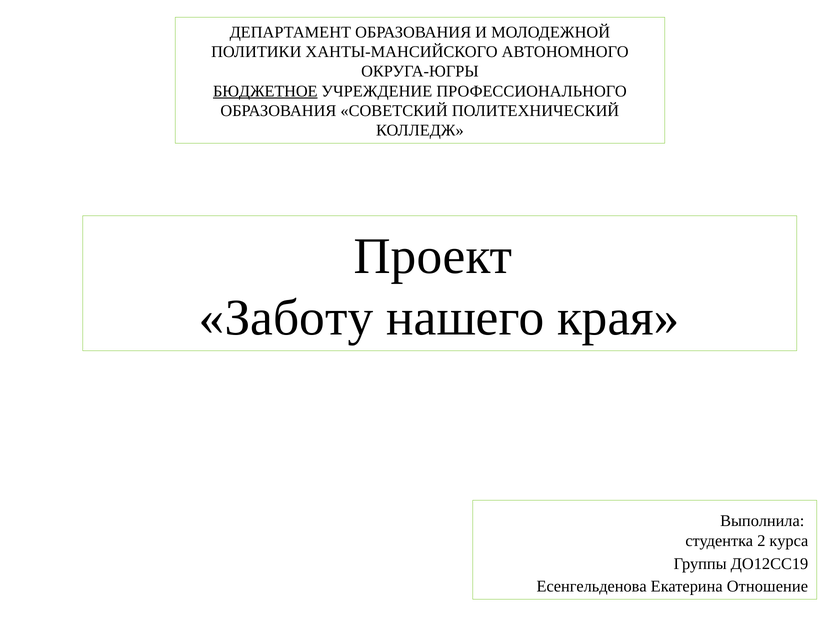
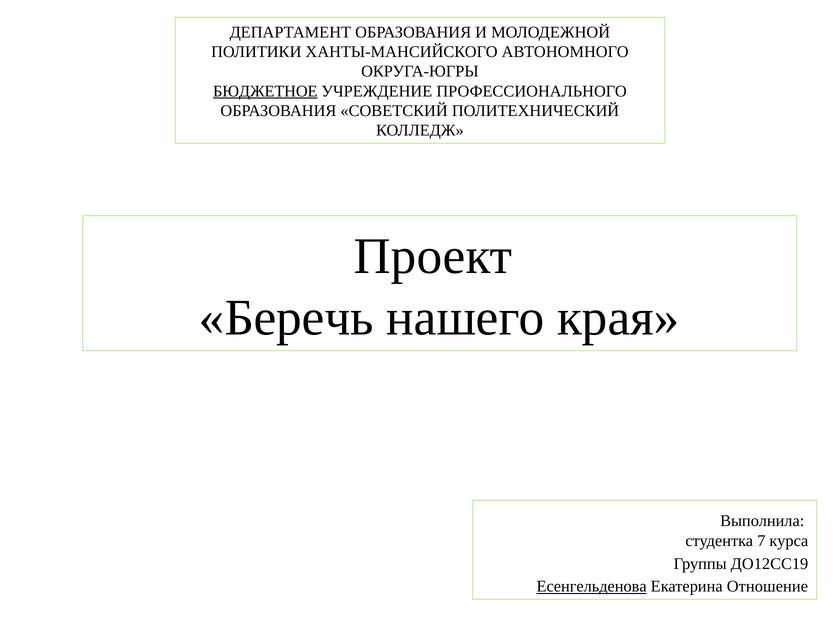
Заботу: Заботу -> Беречь
2: 2 -> 7
Есенгельденова underline: none -> present
